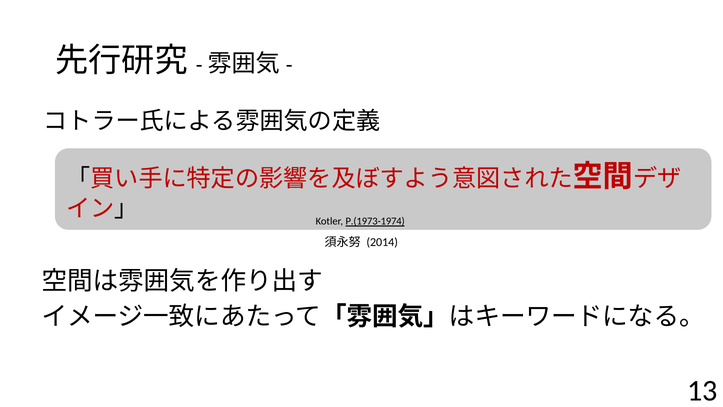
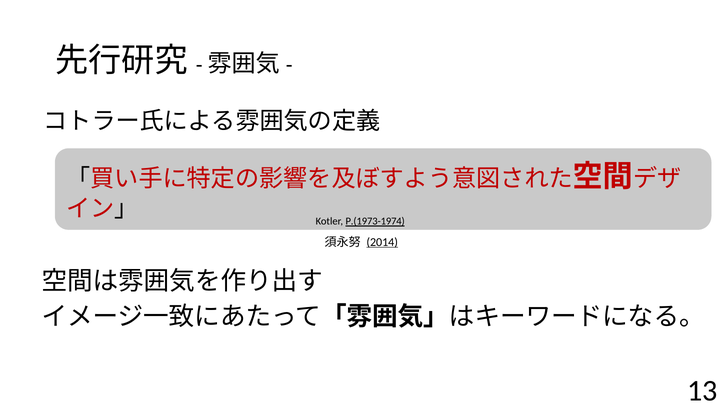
2014 underline: none -> present
